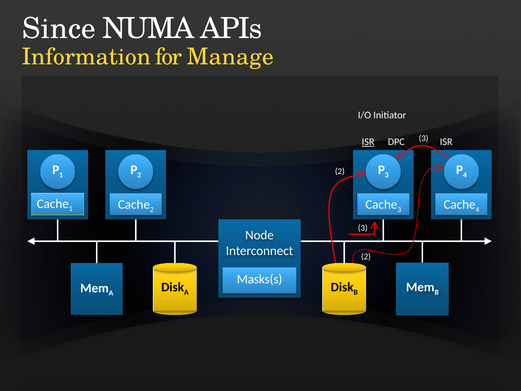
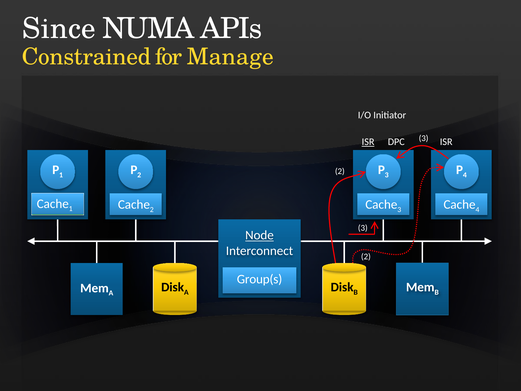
Information: Information -> Constrained
Node underline: none -> present
Masks(s: Masks(s -> Group(s
